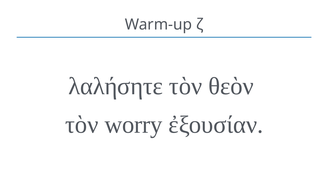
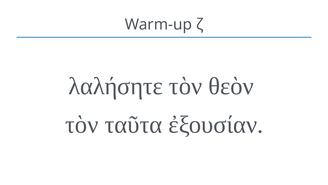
worry: worry -> ταῦτα
